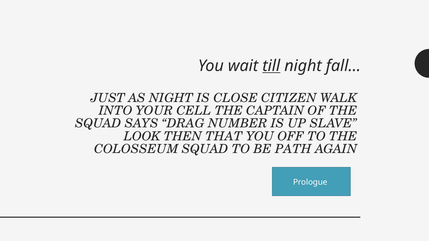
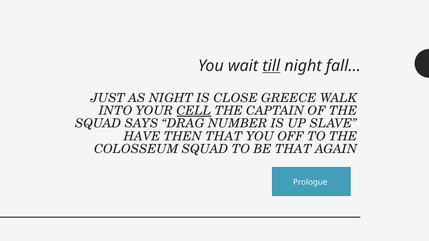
CITIZEN: CITIZEN -> GREECE
CELL underline: none -> present
LOOK: LOOK -> HAVE
BE PATH: PATH -> THAT
